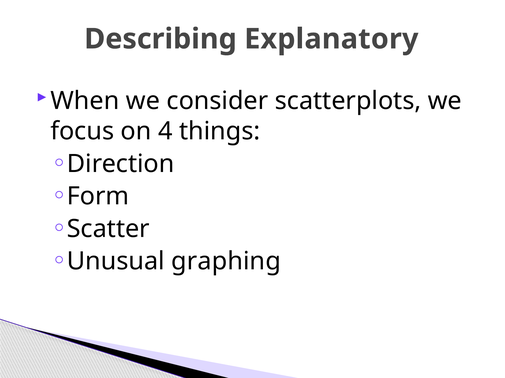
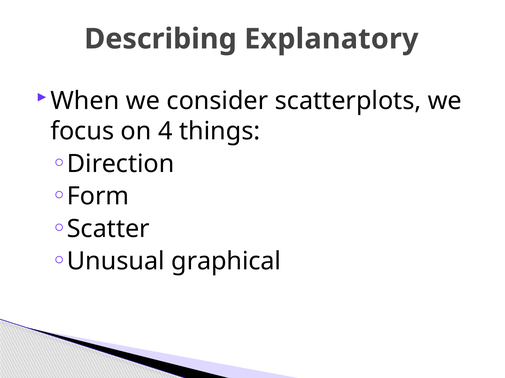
graphing: graphing -> graphical
